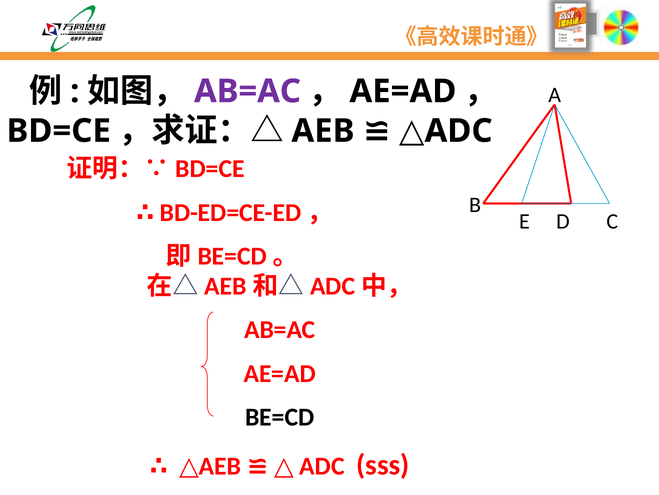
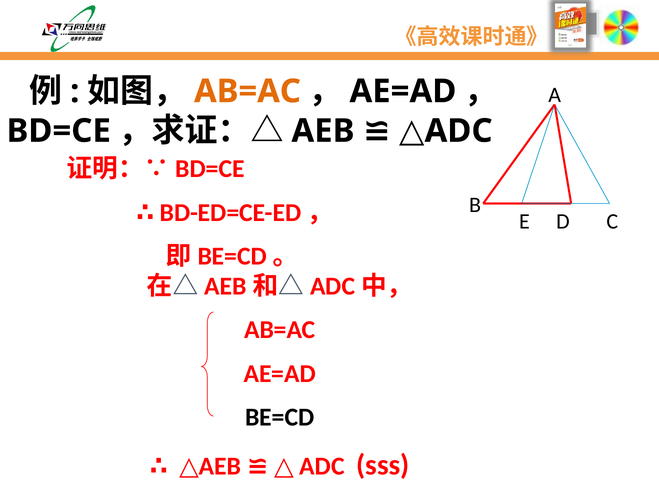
AB=AC at (247, 91) colour: purple -> orange
